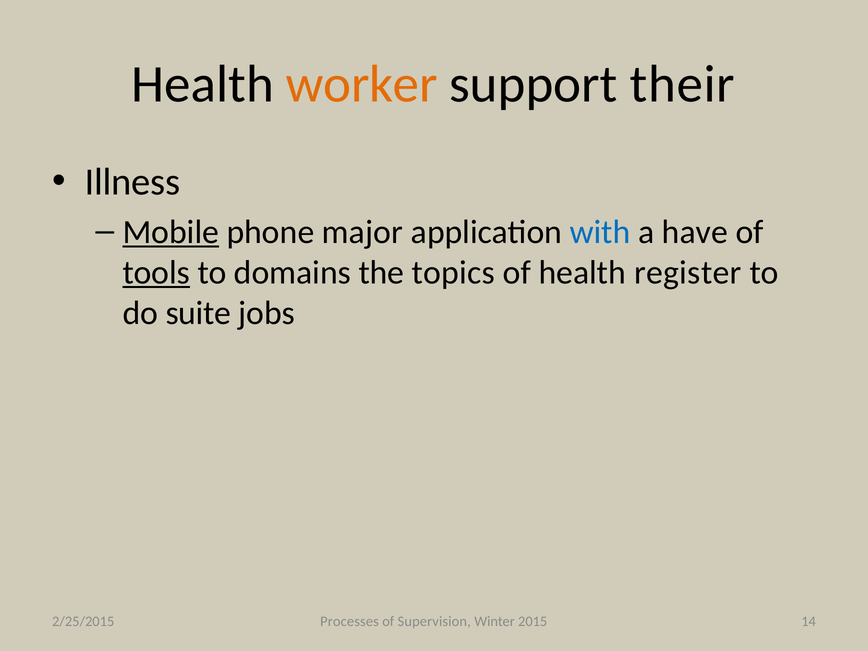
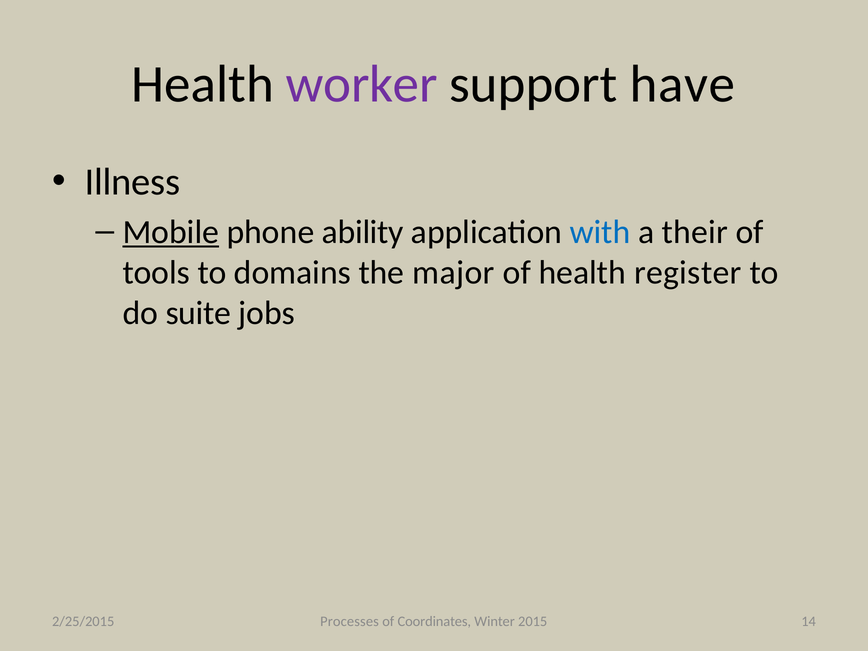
worker colour: orange -> purple
their: their -> have
major: major -> ability
have: have -> their
tools underline: present -> none
topics: topics -> major
Supervision: Supervision -> Coordinates
